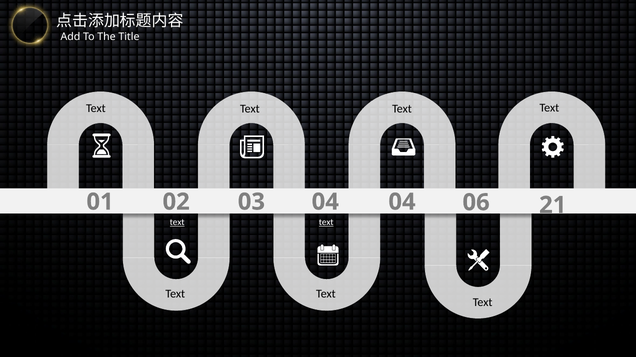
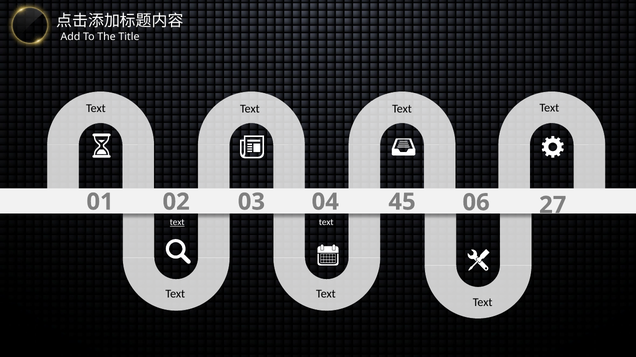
03 04: 04 -> 45
21: 21 -> 27
text at (326, 223) underline: present -> none
